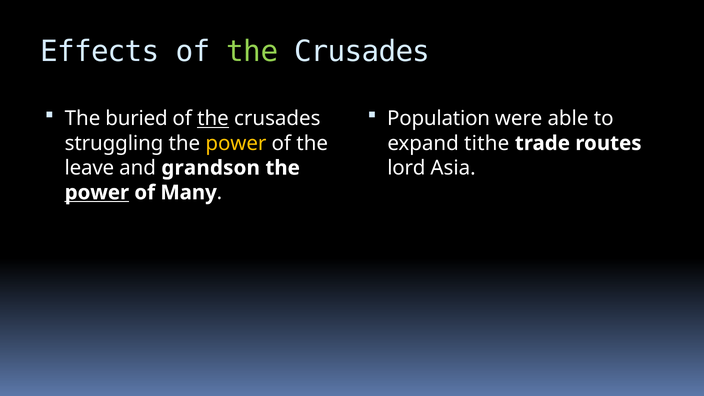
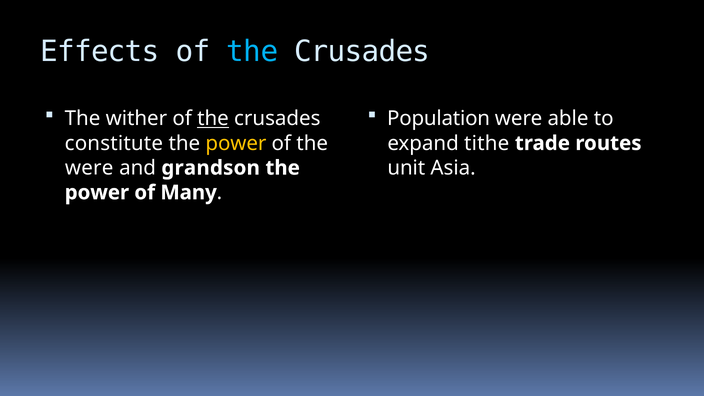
the at (252, 52) colour: light green -> light blue
buried: buried -> wither
struggling: struggling -> constitute
leave at (89, 168): leave -> were
lord: lord -> unit
power at (97, 193) underline: present -> none
